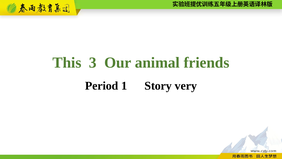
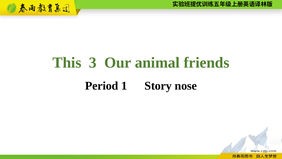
very: very -> nose
